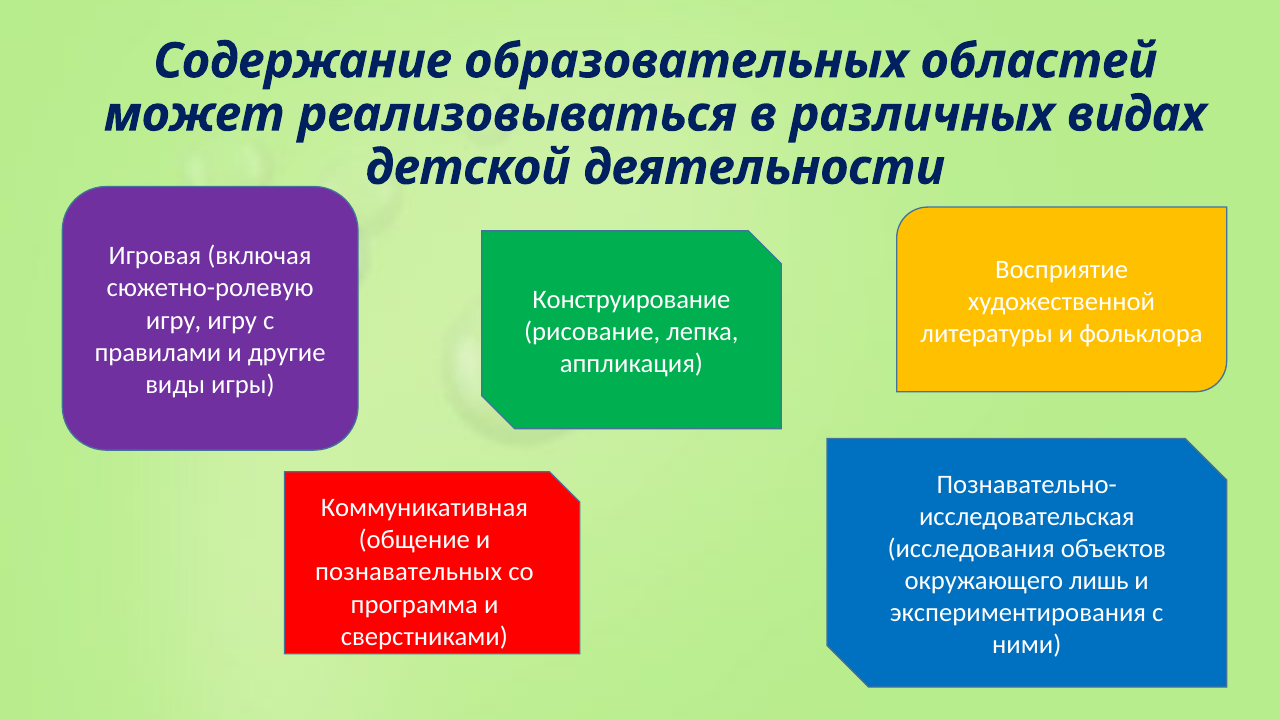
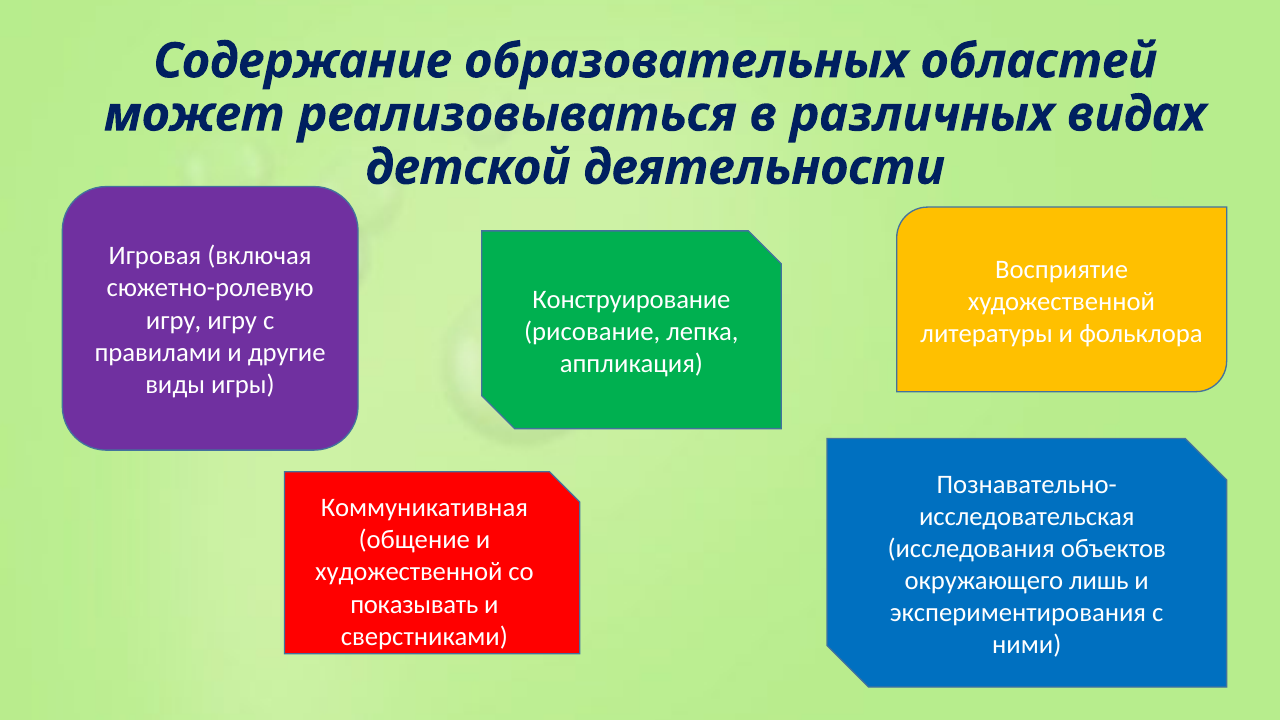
познавательных at (409, 572): познавательных -> художественной
программа: программа -> показывать
